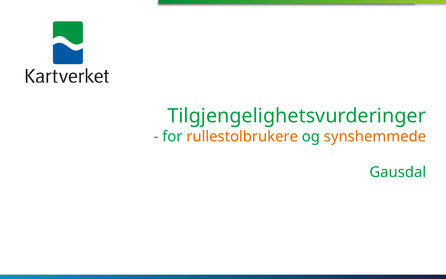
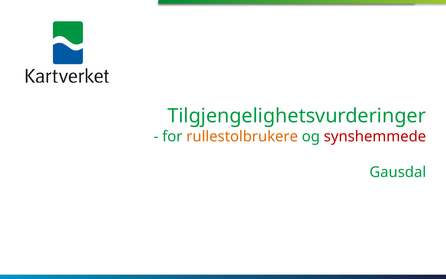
synshemmede colour: orange -> red
